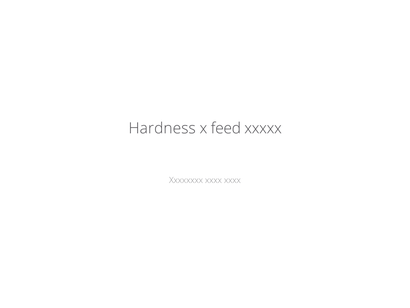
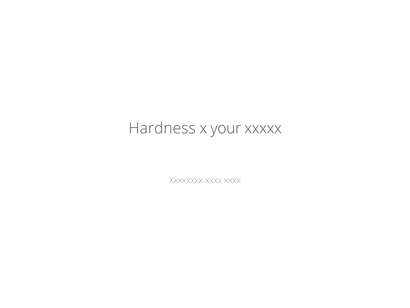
feed: feed -> your
